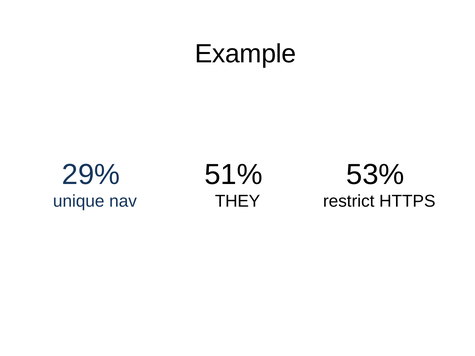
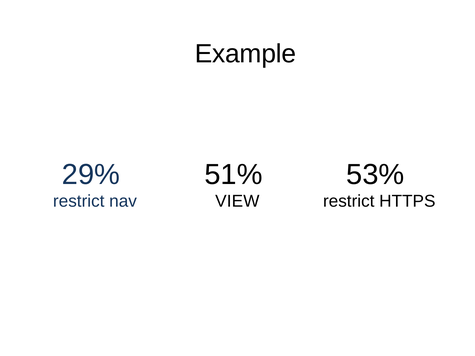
unique at (79, 201): unique -> restrict
THEY: THEY -> VIEW
